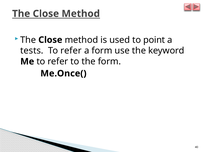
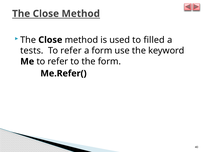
point: point -> filled
Me.Once(: Me.Once( -> Me.Refer(
